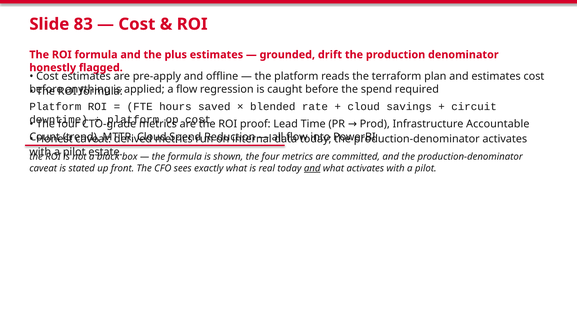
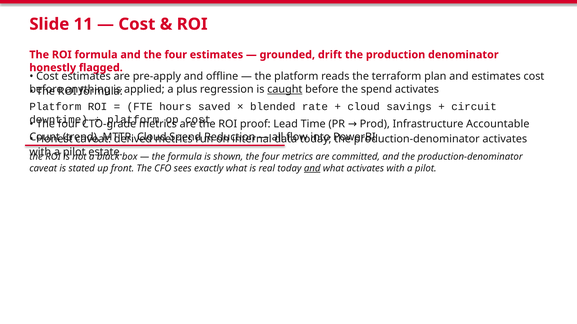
83: 83 -> 11
and the plus: plus -> four
a flow: flow -> plus
caught underline: none -> present
spend required: required -> activates
